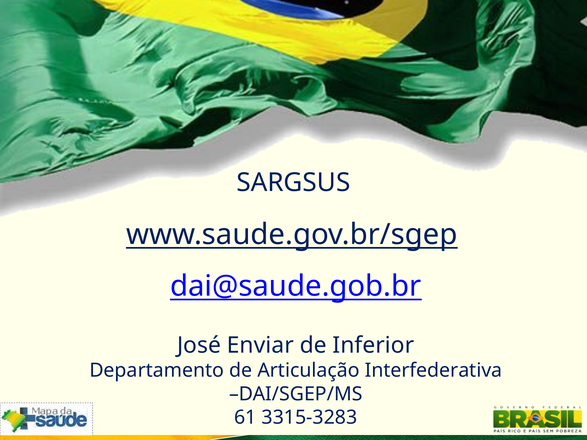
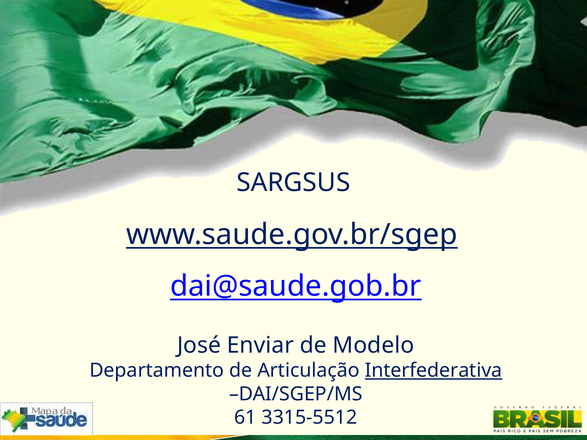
Inferior: Inferior -> Modelo
Interfederativa underline: none -> present
3315-3283: 3315-3283 -> 3315-5512
